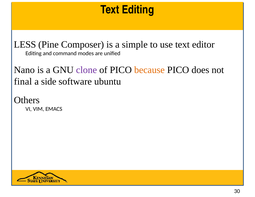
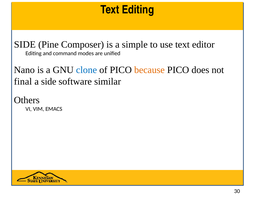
LESS at (25, 44): LESS -> SIDE
clone colour: purple -> blue
ubuntu: ubuntu -> similar
